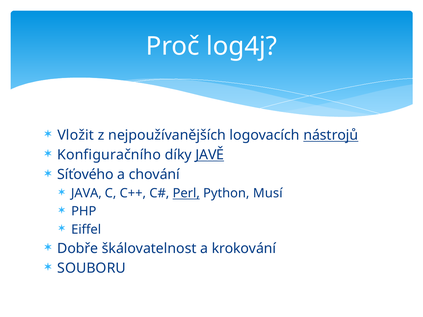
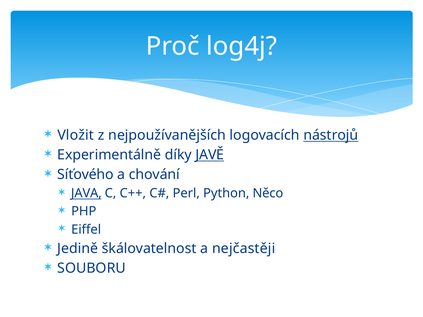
Konfiguračního: Konfiguračního -> Experimentálně
JAVA underline: none -> present
Perl underline: present -> none
Musí: Musí -> Něco
Dobře: Dobře -> Jedině
krokování: krokování -> nejčastěji
